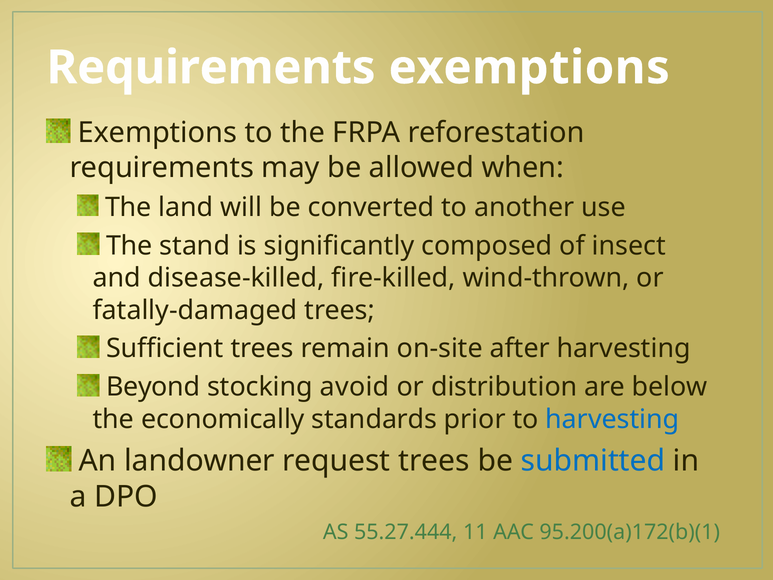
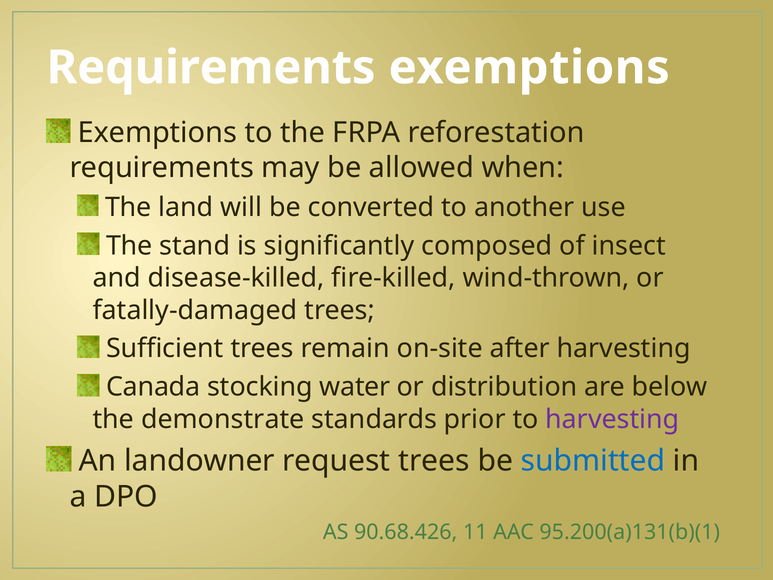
Beyond: Beyond -> Canada
avoid: avoid -> water
economically: economically -> demonstrate
harvesting at (612, 419) colour: blue -> purple
55.27.444: 55.27.444 -> 90.68.426
95.200(a)172(b)(1: 95.200(a)172(b)(1 -> 95.200(a)131(b)(1
